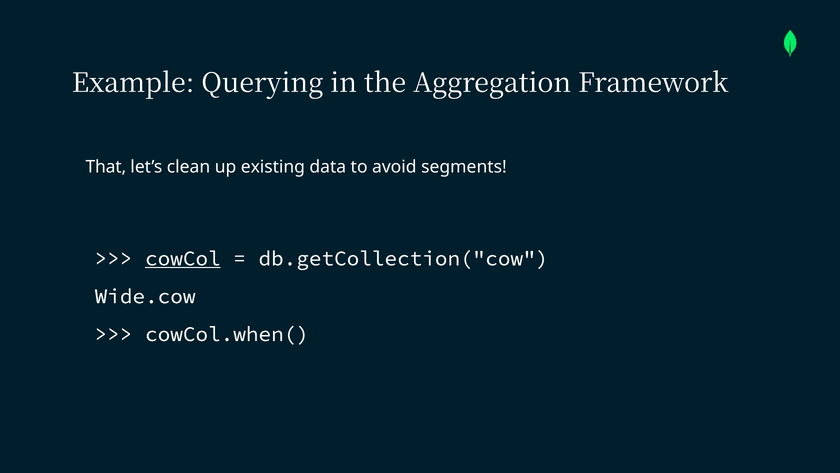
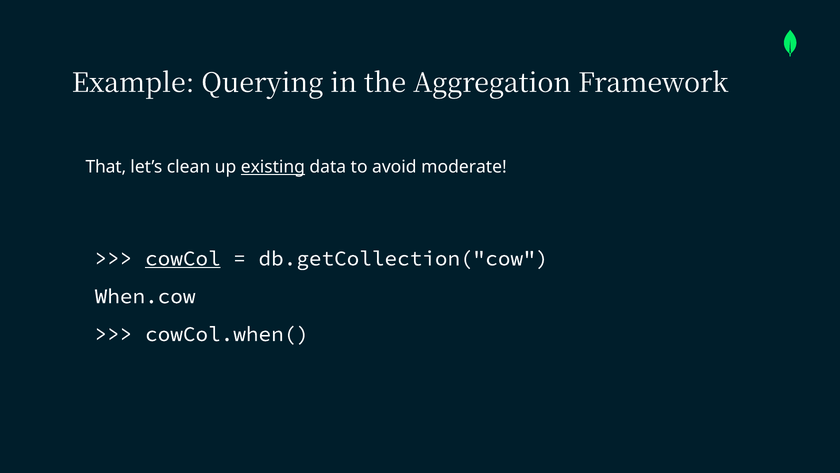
existing underline: none -> present
segments: segments -> moderate
Wide.cow: Wide.cow -> When.cow
